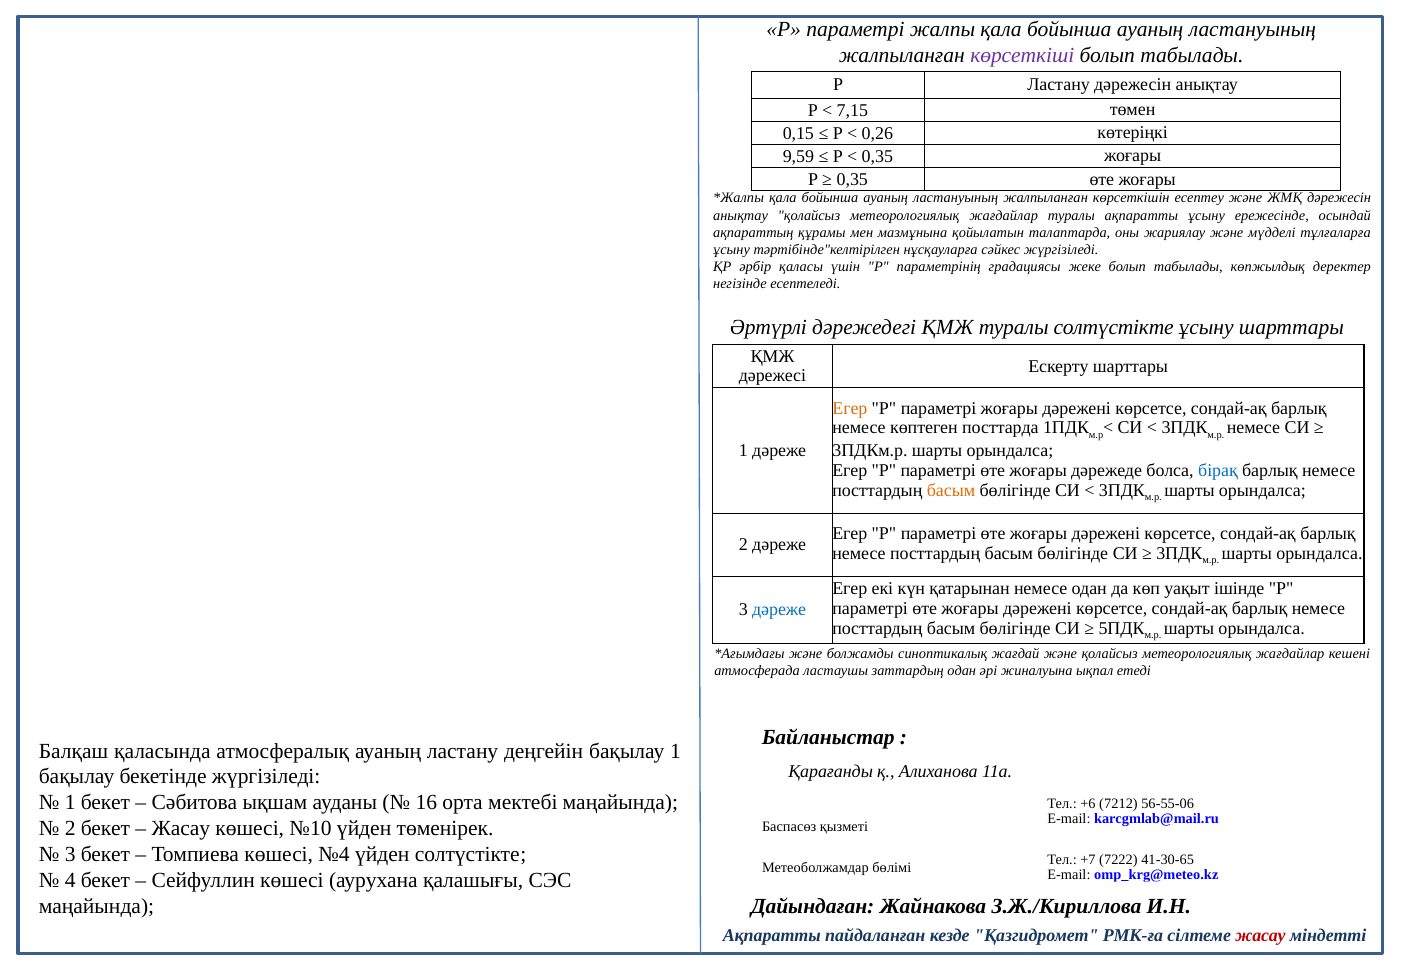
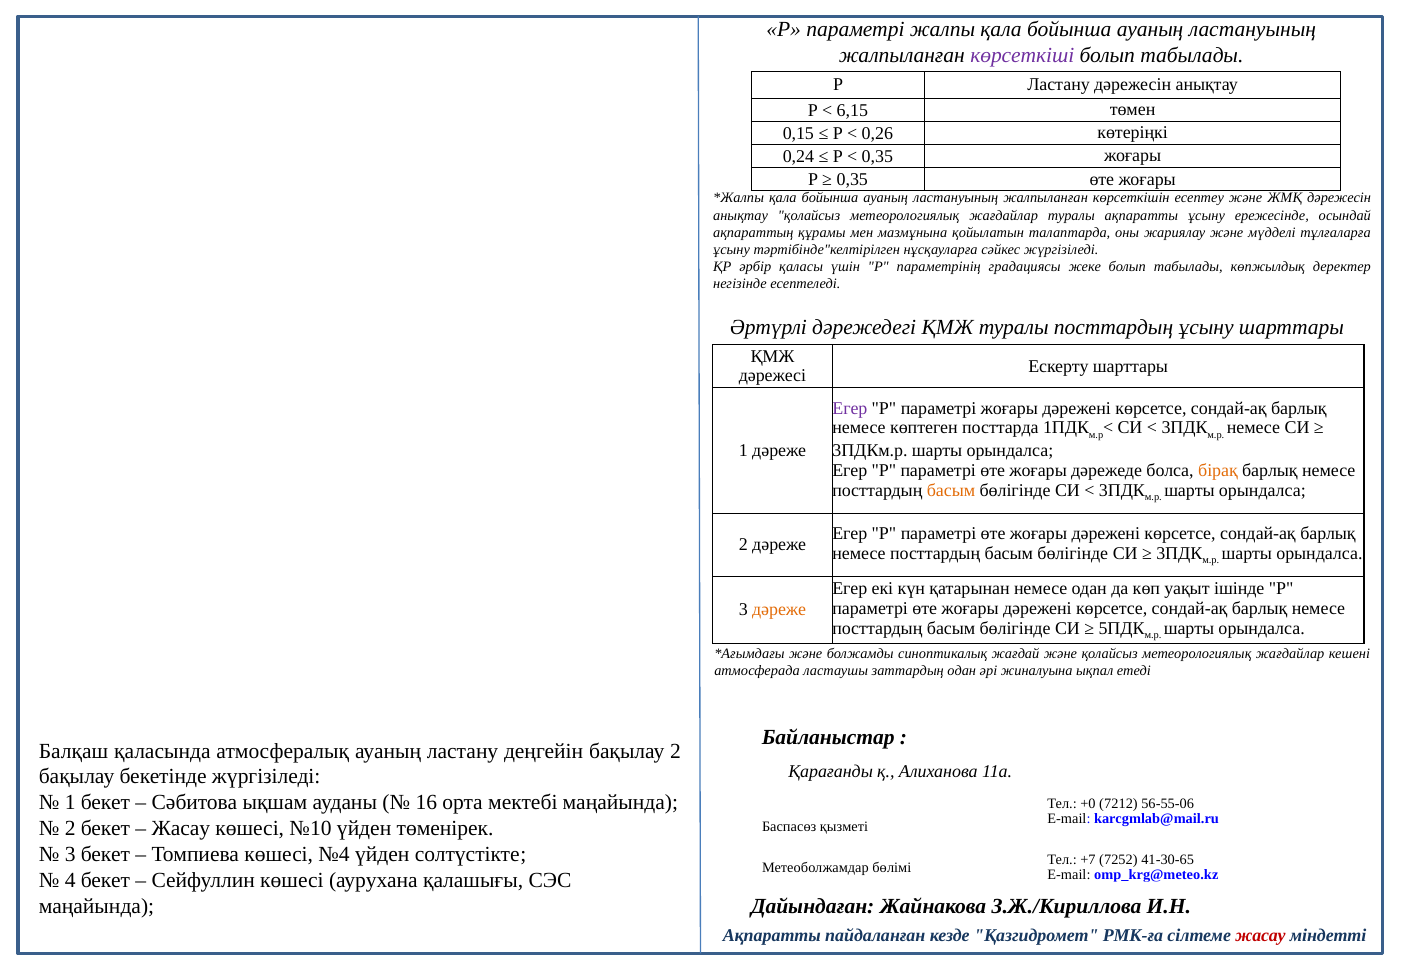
7,15: 7,15 -> 6,15
9,59: 9,59 -> 0,24
туралы солтүстікте: солтүстікте -> посттардың
Егер at (850, 408) colour: orange -> purple
бірақ colour: blue -> orange
дәреже at (779, 610) colour: blue -> orange
бақылау 1: 1 -> 2
+6: +6 -> +0
7222: 7222 -> 7252
